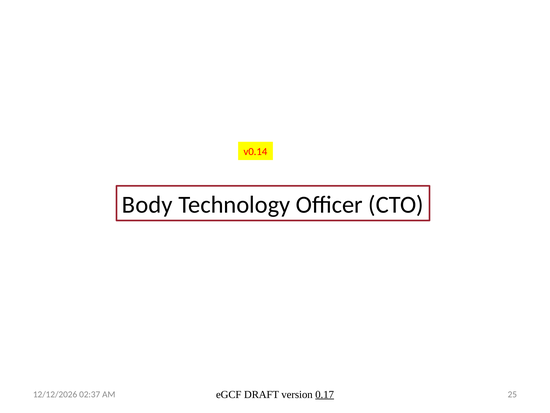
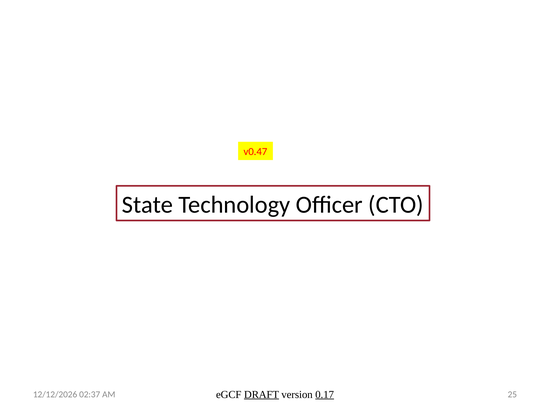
v0.14: v0.14 -> v0.47
Body: Body -> State
DRAFT underline: none -> present
